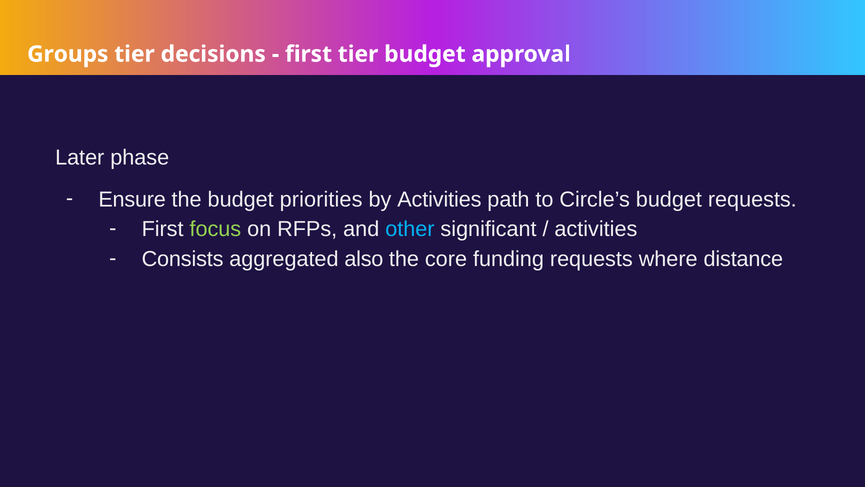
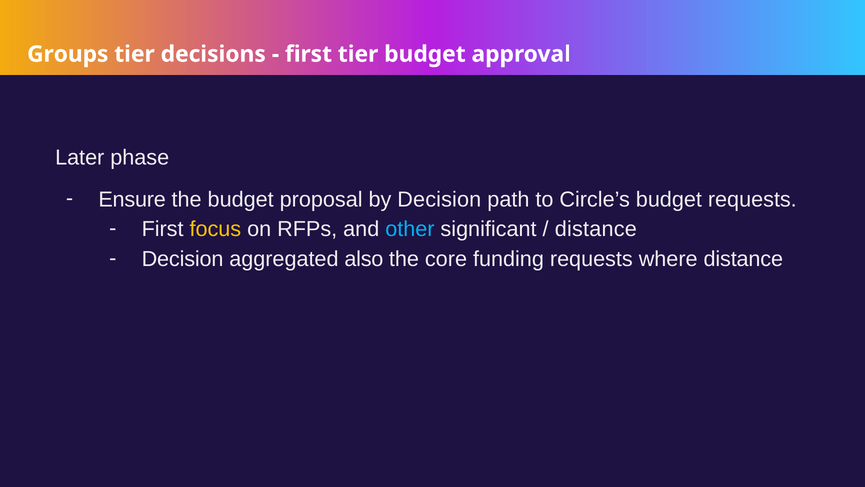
priorities: priorities -> proposal
by Activities: Activities -> Decision
focus colour: light green -> yellow
activities at (596, 229): activities -> distance
Consists at (183, 259): Consists -> Decision
